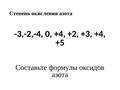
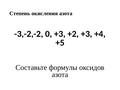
-3,-2,-4: -3,-2,-4 -> -3,-2,-2
0 +4: +4 -> +3
